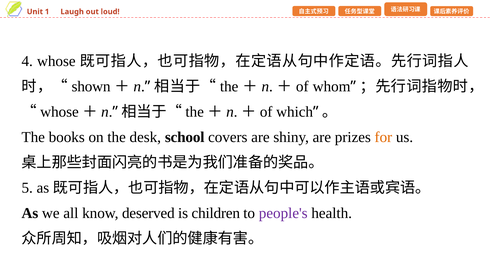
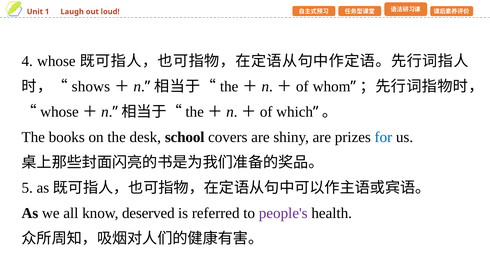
shown: shown -> shows
for colour: orange -> blue
children: children -> referred
